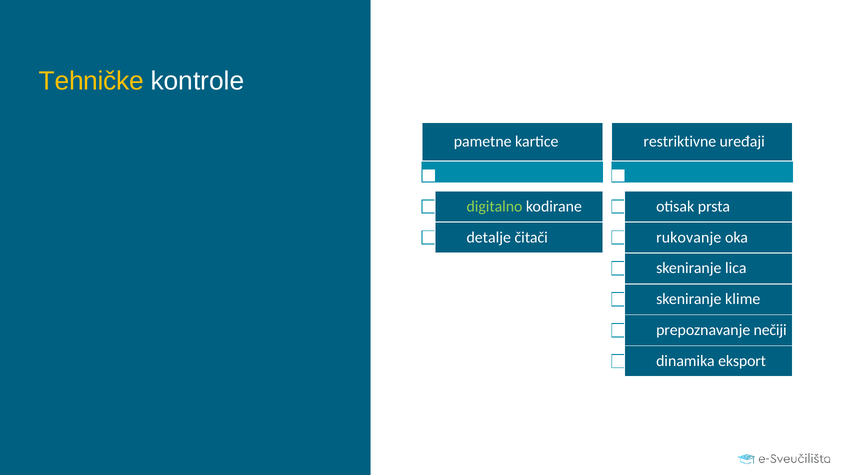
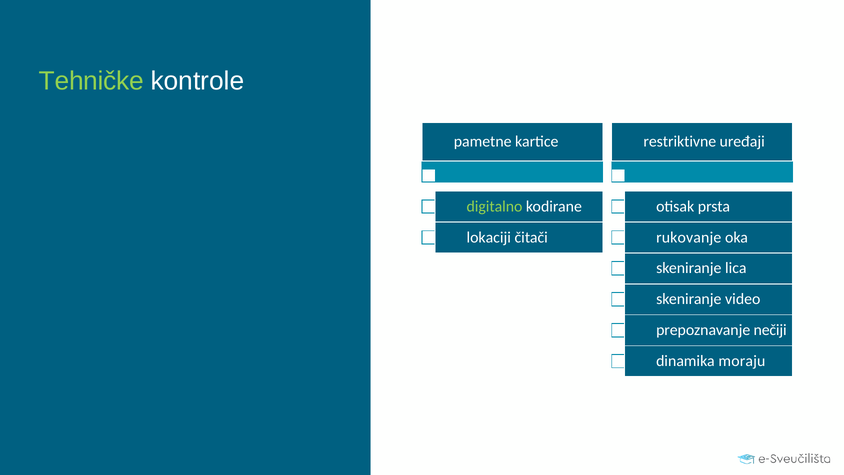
Tehničke colour: yellow -> light green
detalje: detalje -> lokaciji
klime: klime -> video
eksport: eksport -> moraju
